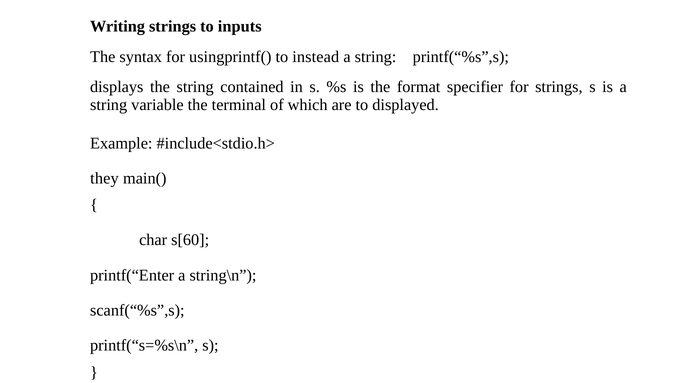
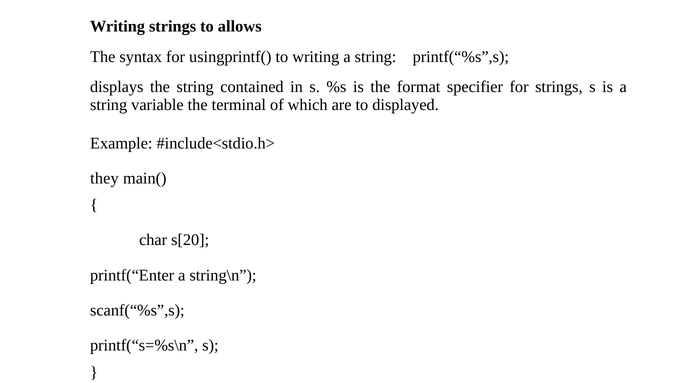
inputs: inputs -> allows
to instead: instead -> writing
s[60: s[60 -> s[20
